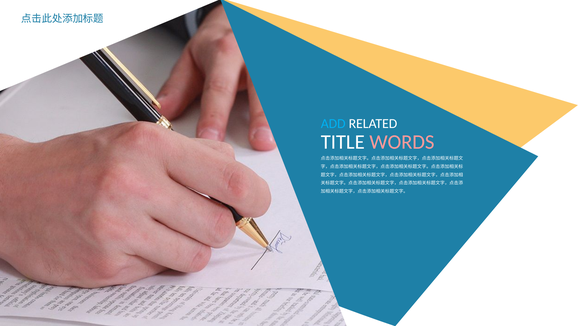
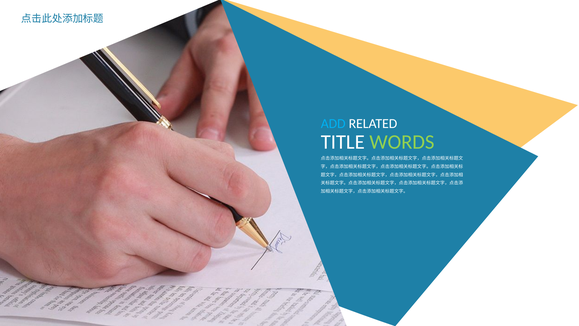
WORDS colour: pink -> light green
